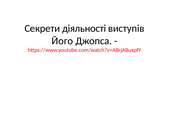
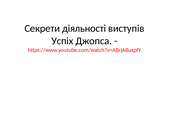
Його: Його -> Успіх
